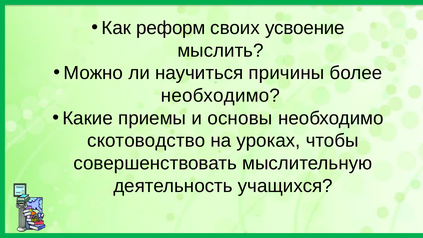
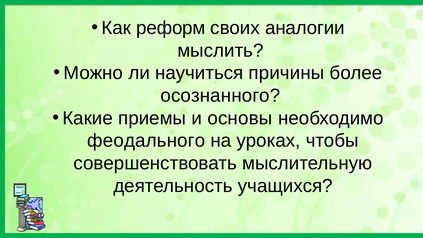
усвоение: усвоение -> аналогии
необходимо at (220, 96): необходимо -> осознанного
скотоводство: скотоводство -> феодального
